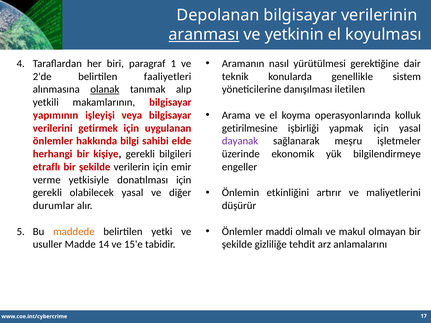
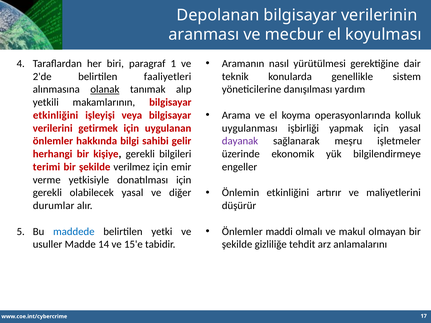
aranması underline: present -> none
yetkinin: yetkinin -> mecbur
iletilen: iletilen -> yardım
yapımının at (56, 115): yapımının -> etkinliğini
getirilmesine: getirilmesine -> uygulanması
elde: elde -> gelir
etraflı: etraflı -> terimi
verilerin: verilerin -> verilmez
maddede colour: orange -> blue
